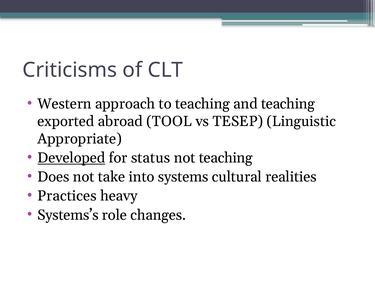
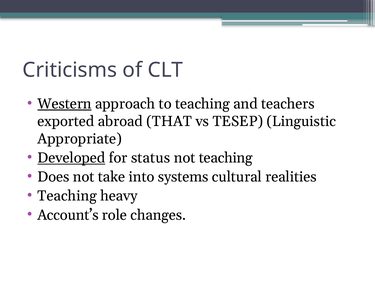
Western underline: none -> present
and teaching: teaching -> teachers
TOOL: TOOL -> THAT
Practices at (67, 196): Practices -> Teaching
Systems’s: Systems’s -> Account’s
